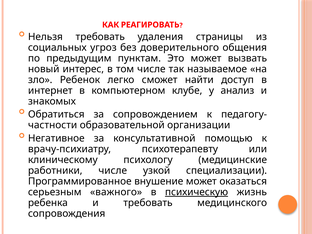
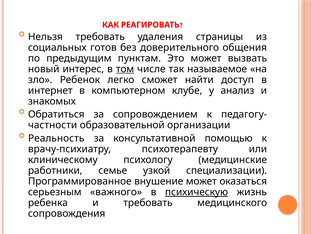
угроз: угроз -> готов
том underline: none -> present
Негативное: Негативное -> Реальность
работники числе: числе -> семье
